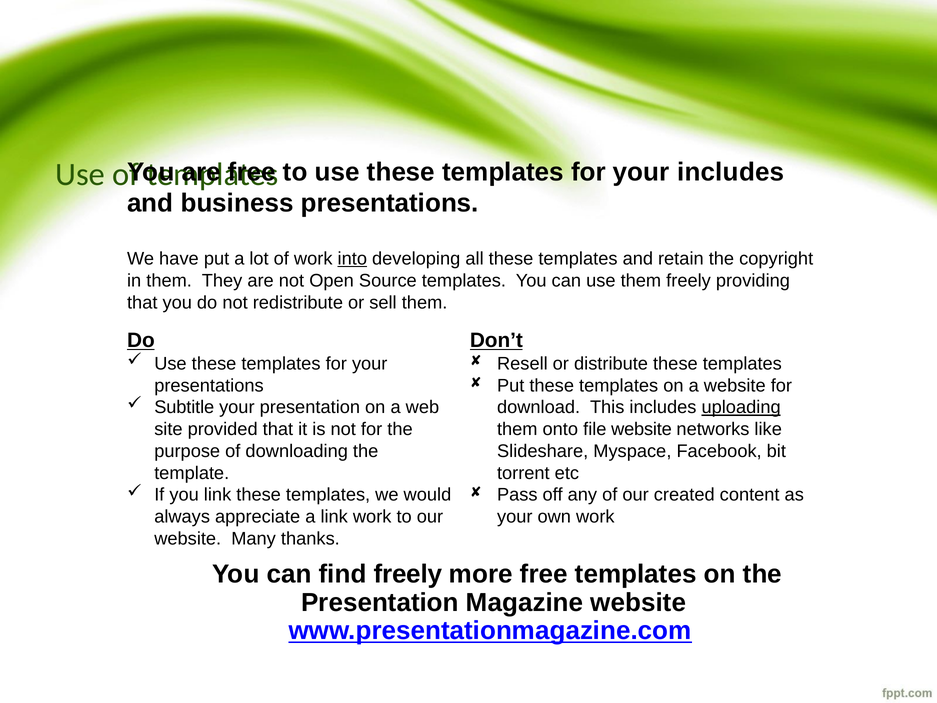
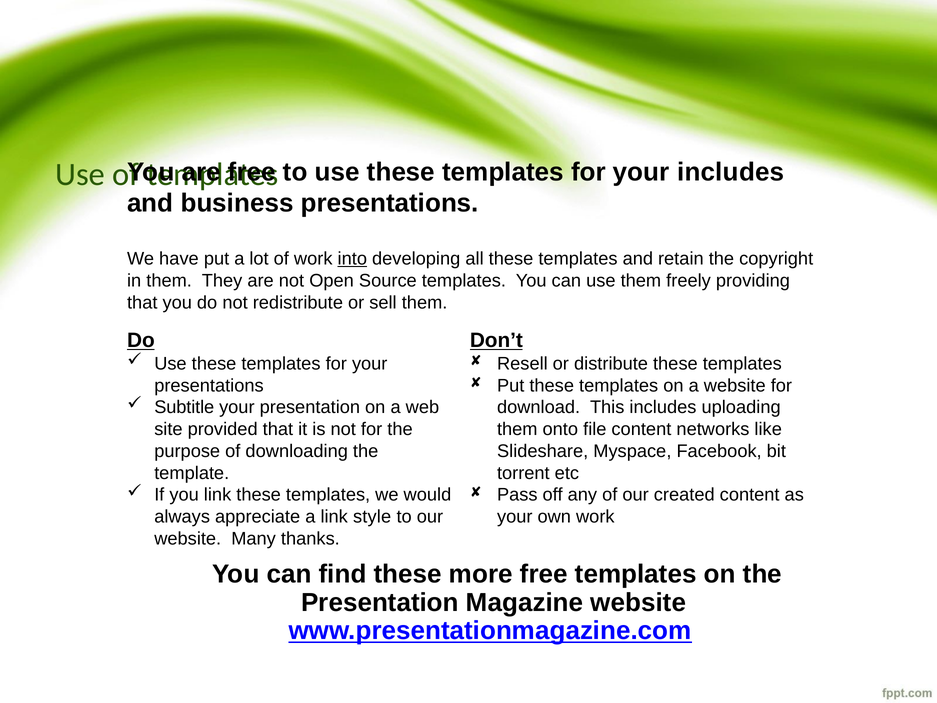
uploading underline: present -> none
file website: website -> content
link work: work -> style
find freely: freely -> these
